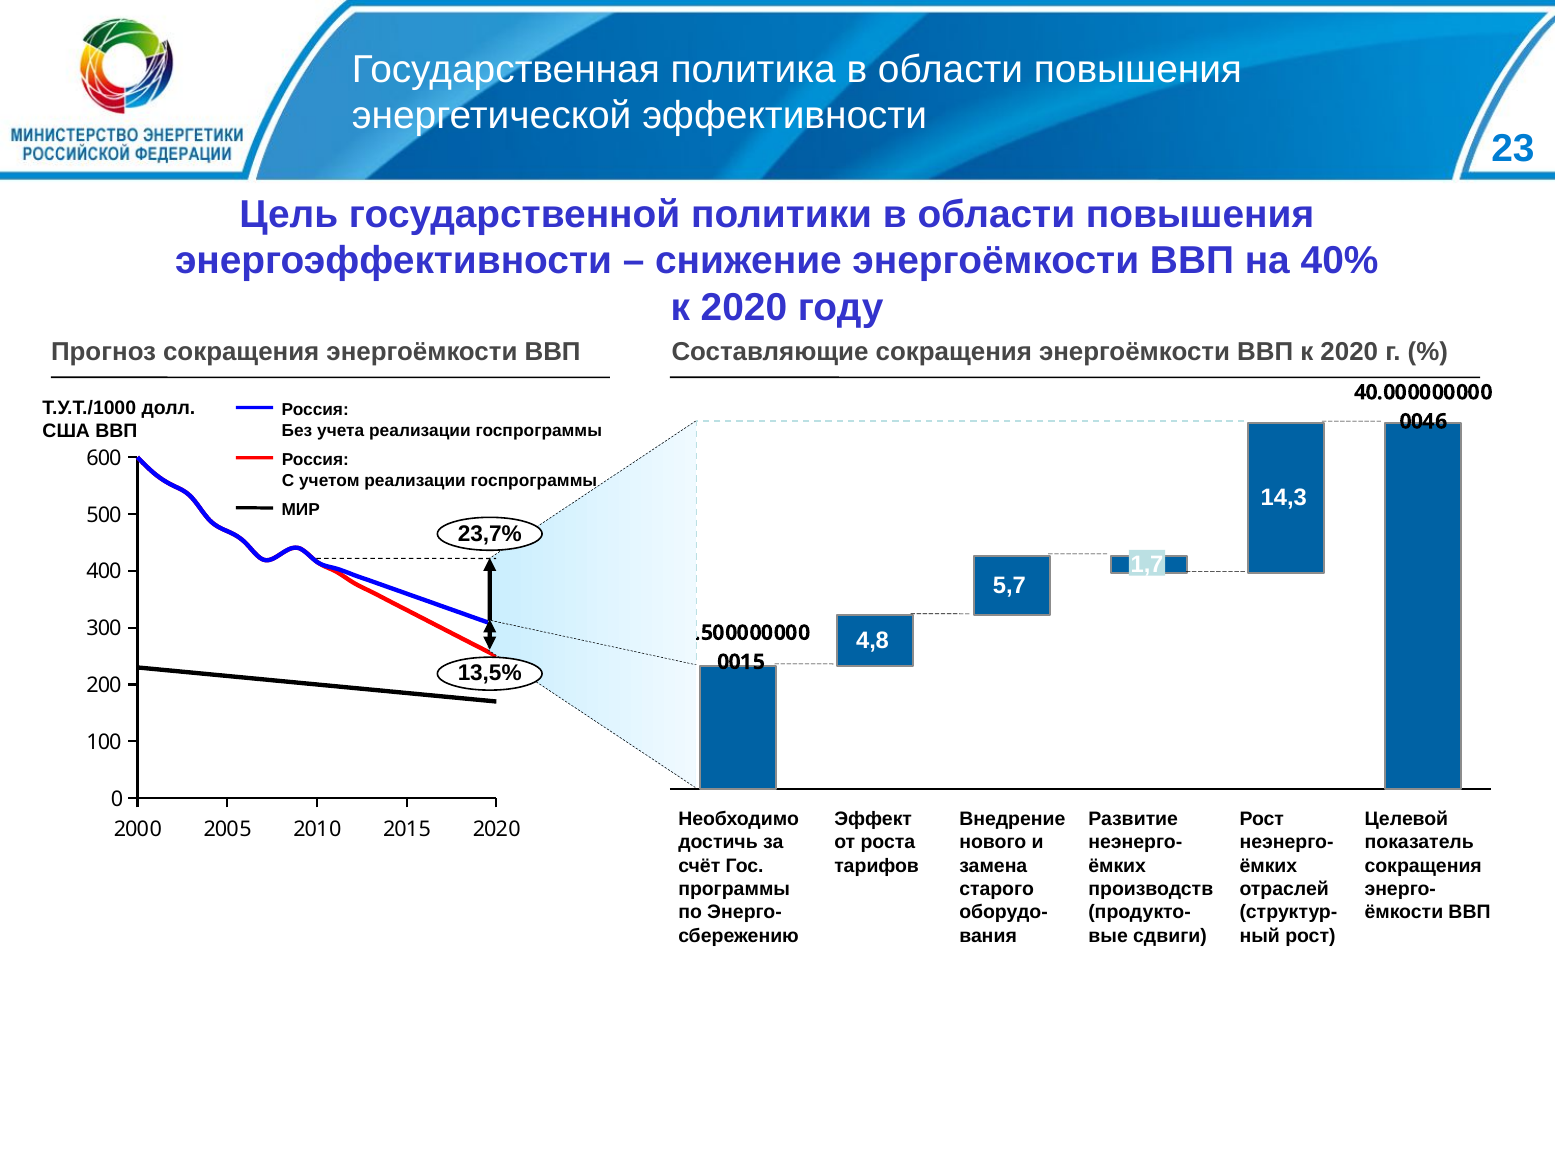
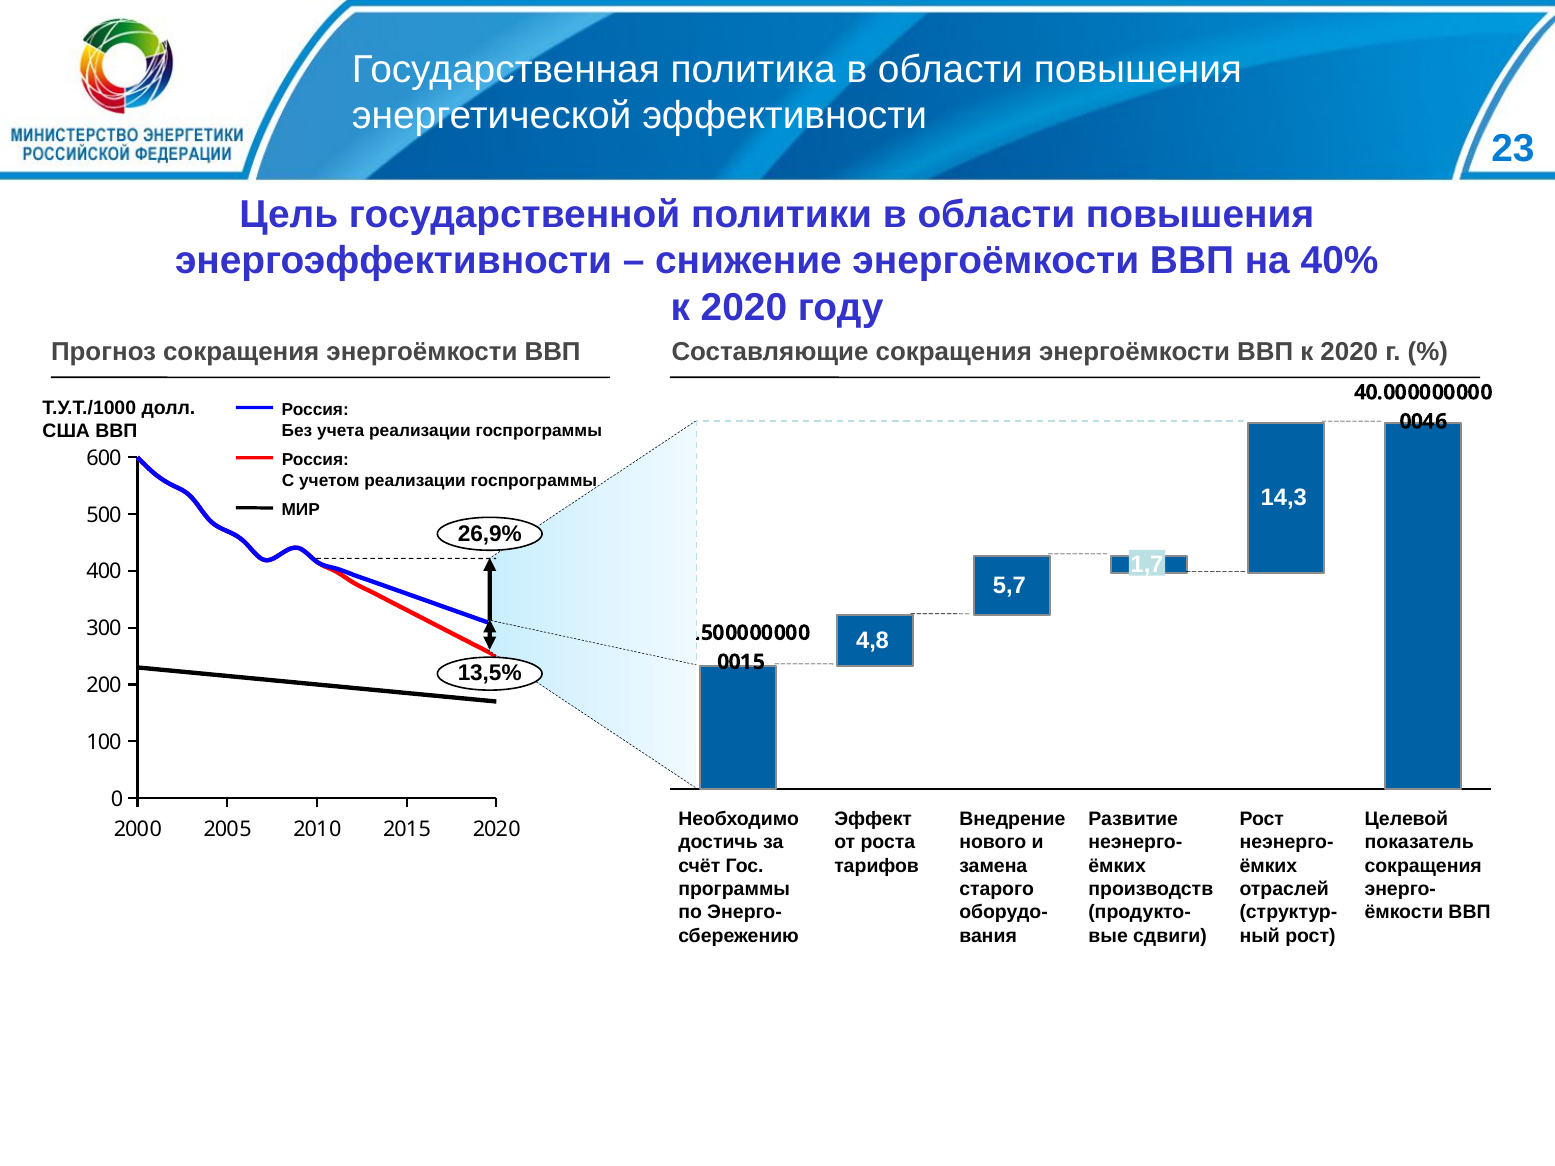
23,7%: 23,7% -> 26,9%
